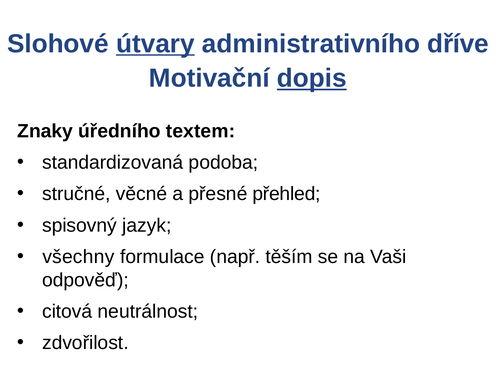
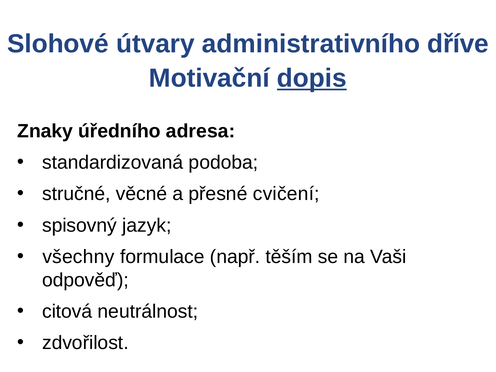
útvary underline: present -> none
textem: textem -> adresa
přehled: přehled -> cvičení
